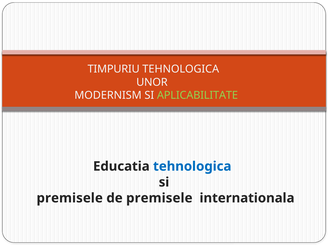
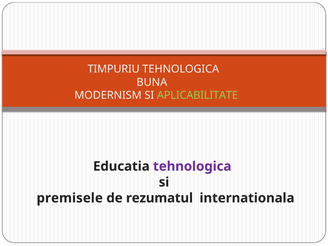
UNOR: UNOR -> BUNA
tehnologica at (192, 166) colour: blue -> purple
de premisele: premisele -> rezumatul
